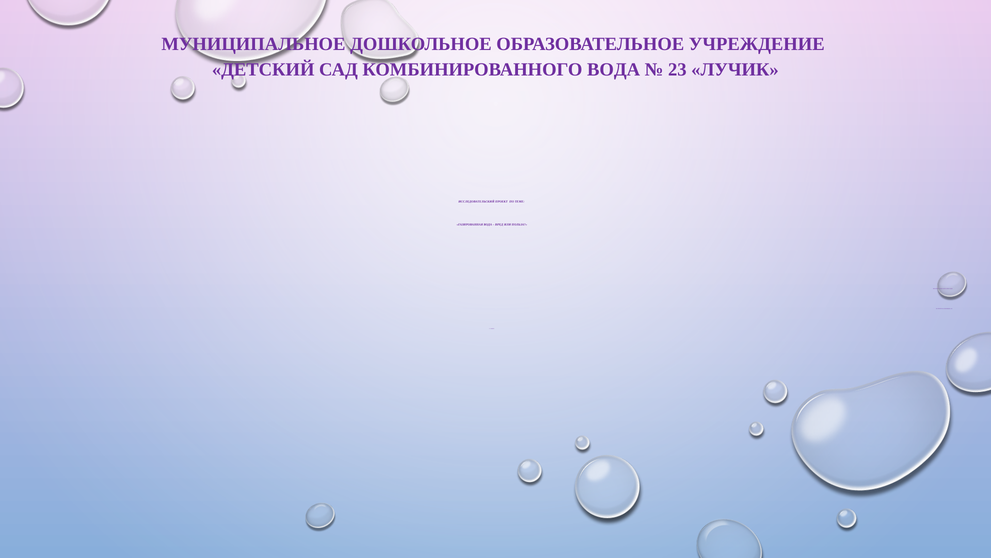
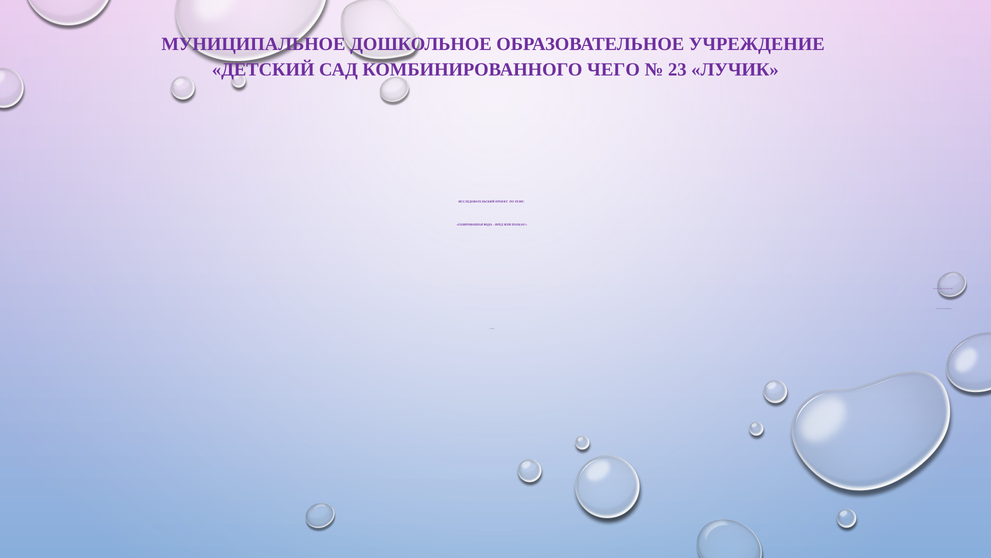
КОМБИНИРОВАННОГО ВОДА: ВОДА -> ЧЕГО
